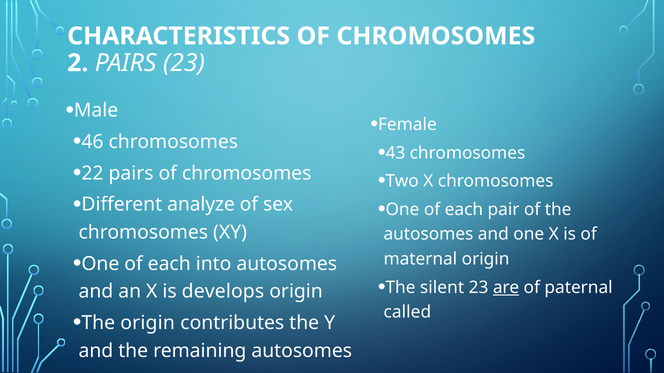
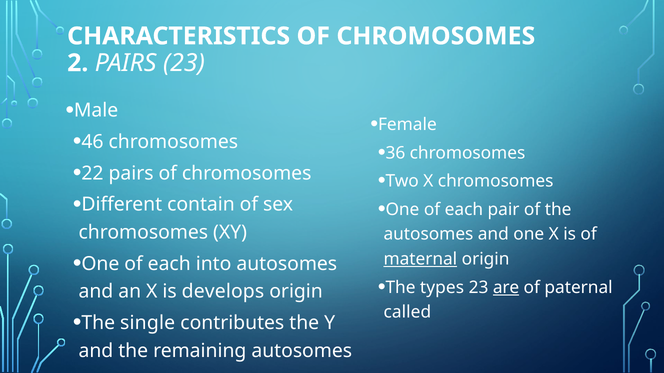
43: 43 -> 36
analyze: analyze -> contain
maternal underline: none -> present
silent: silent -> types
The origin: origin -> single
